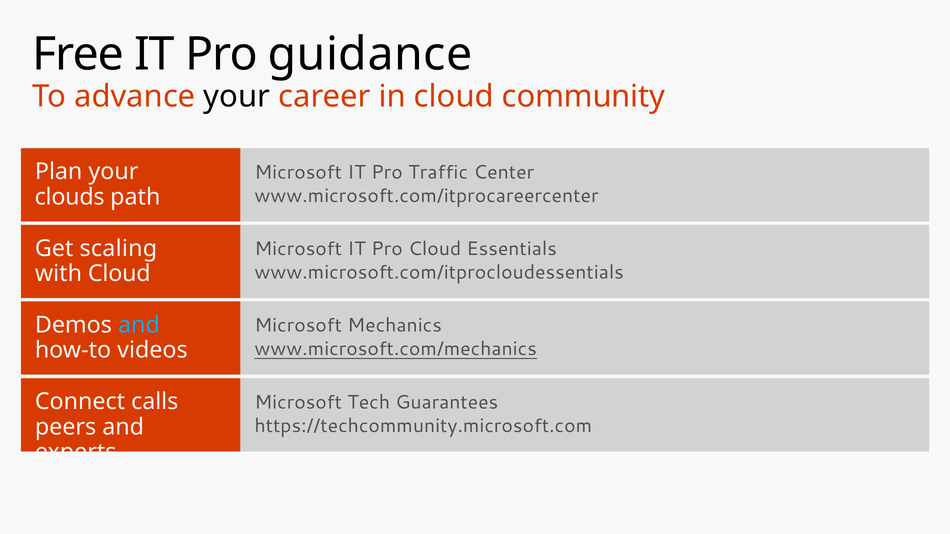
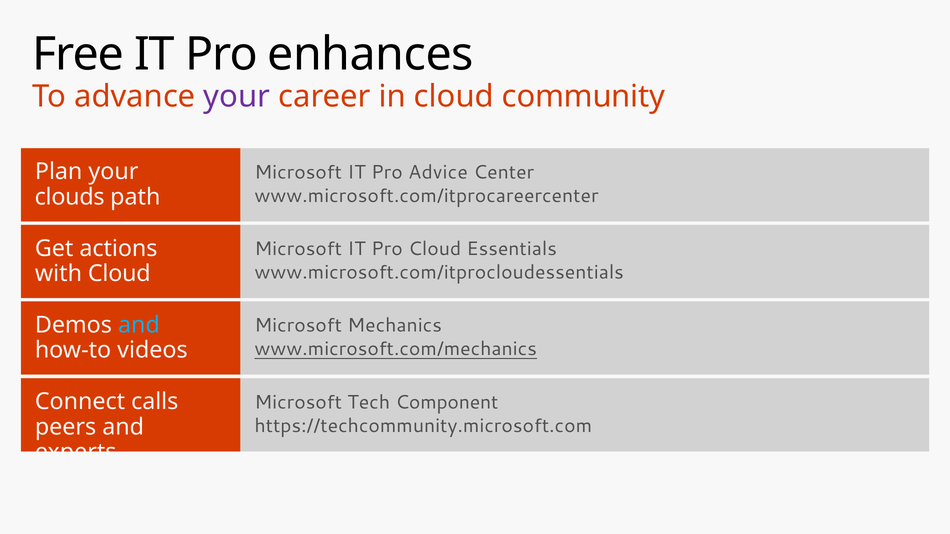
guidance: guidance -> enhances
your at (237, 96) colour: black -> purple
Traffic at (438, 172): Traffic -> Advice
scaling: scaling -> actions
Guarantees: Guarantees -> Component
